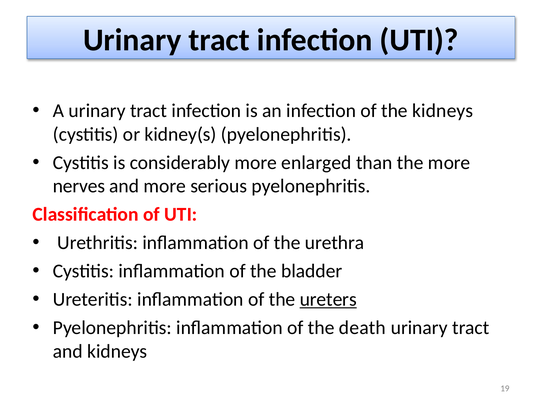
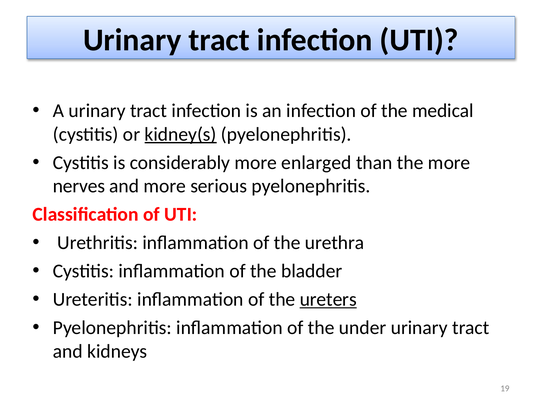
the kidneys: kidneys -> medical
kidney(s underline: none -> present
death: death -> under
